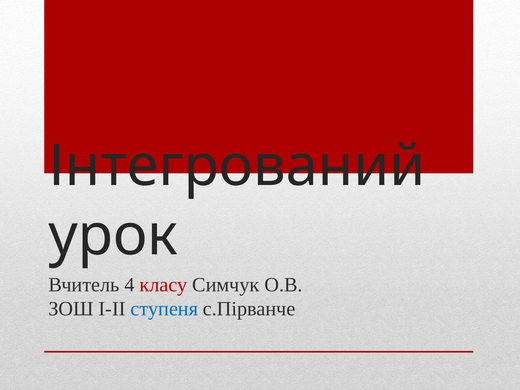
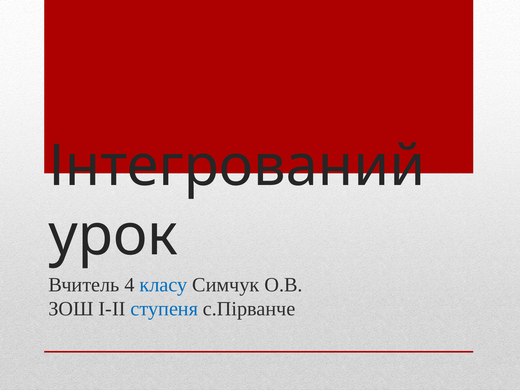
класу colour: red -> blue
